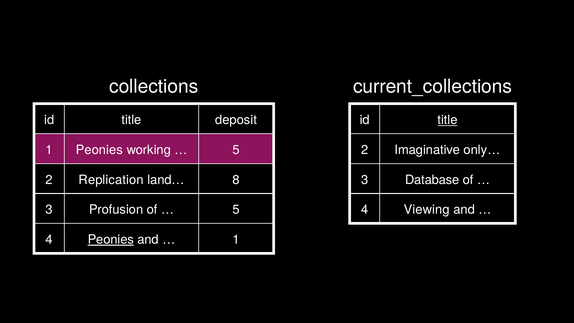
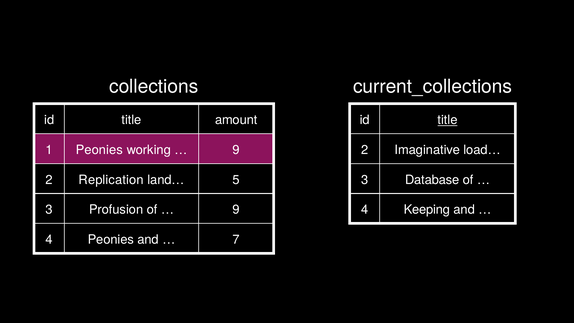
deposit: deposit -> amount
5 at (236, 150): 5 -> 9
only…: only… -> load…
8: 8 -> 5
5 at (236, 210): 5 -> 9
Viewing: Viewing -> Keeping
Peonies at (111, 240) underline: present -> none
1 at (236, 240): 1 -> 7
